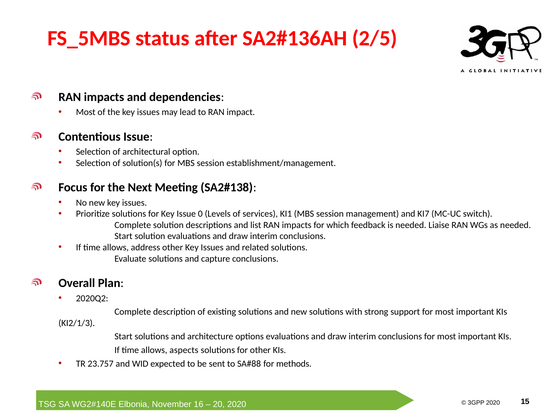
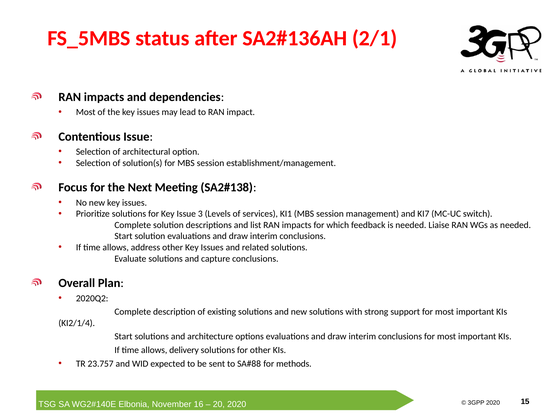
2/5: 2/5 -> 2/1
0: 0 -> 3
KI2/1/3: KI2/1/3 -> KI2/1/4
aspects: aspects -> delivery
